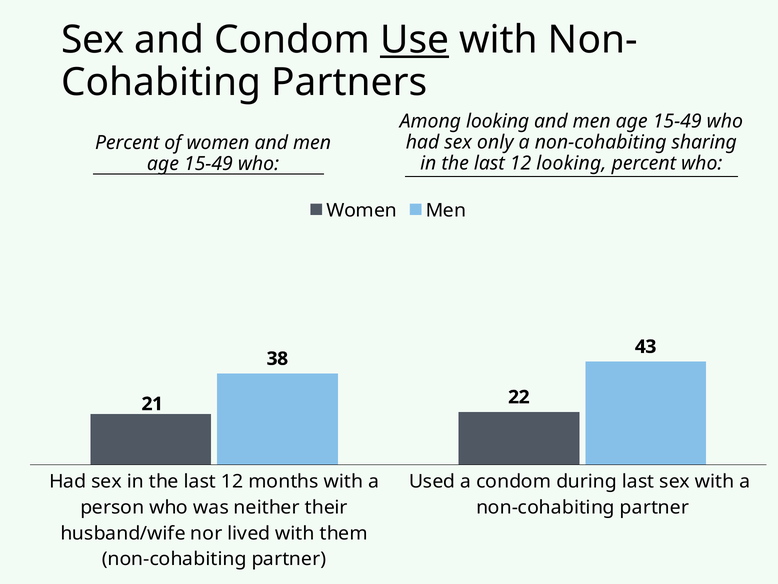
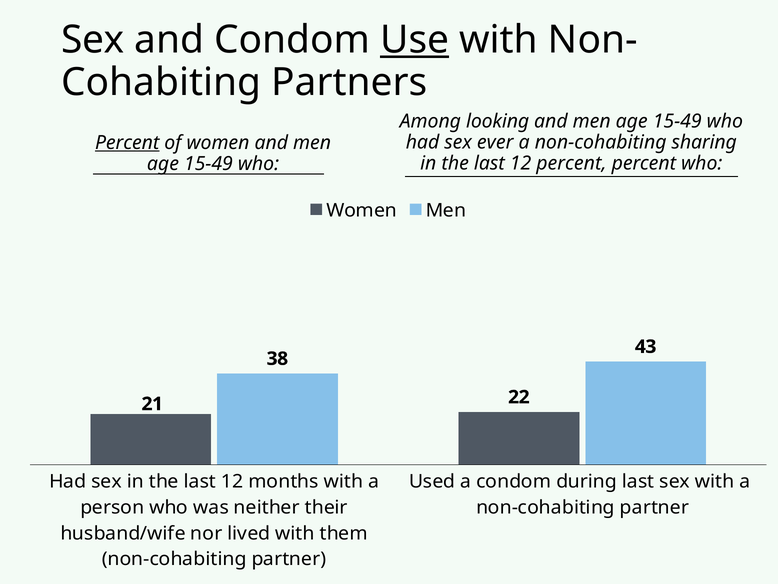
only: only -> ever
Percent at (127, 143) underline: none -> present
12 looking: looking -> percent
